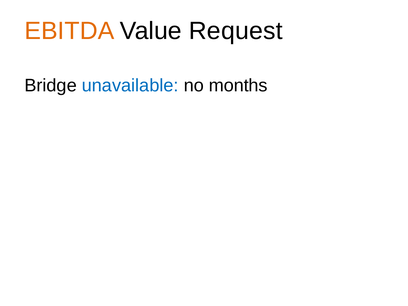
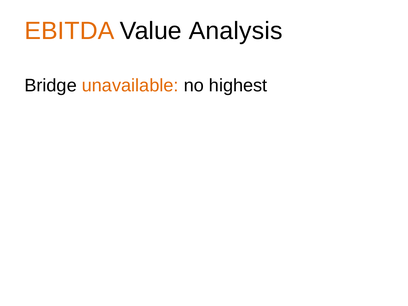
Request: Request -> Analysis
unavailable colour: blue -> orange
months: months -> highest
